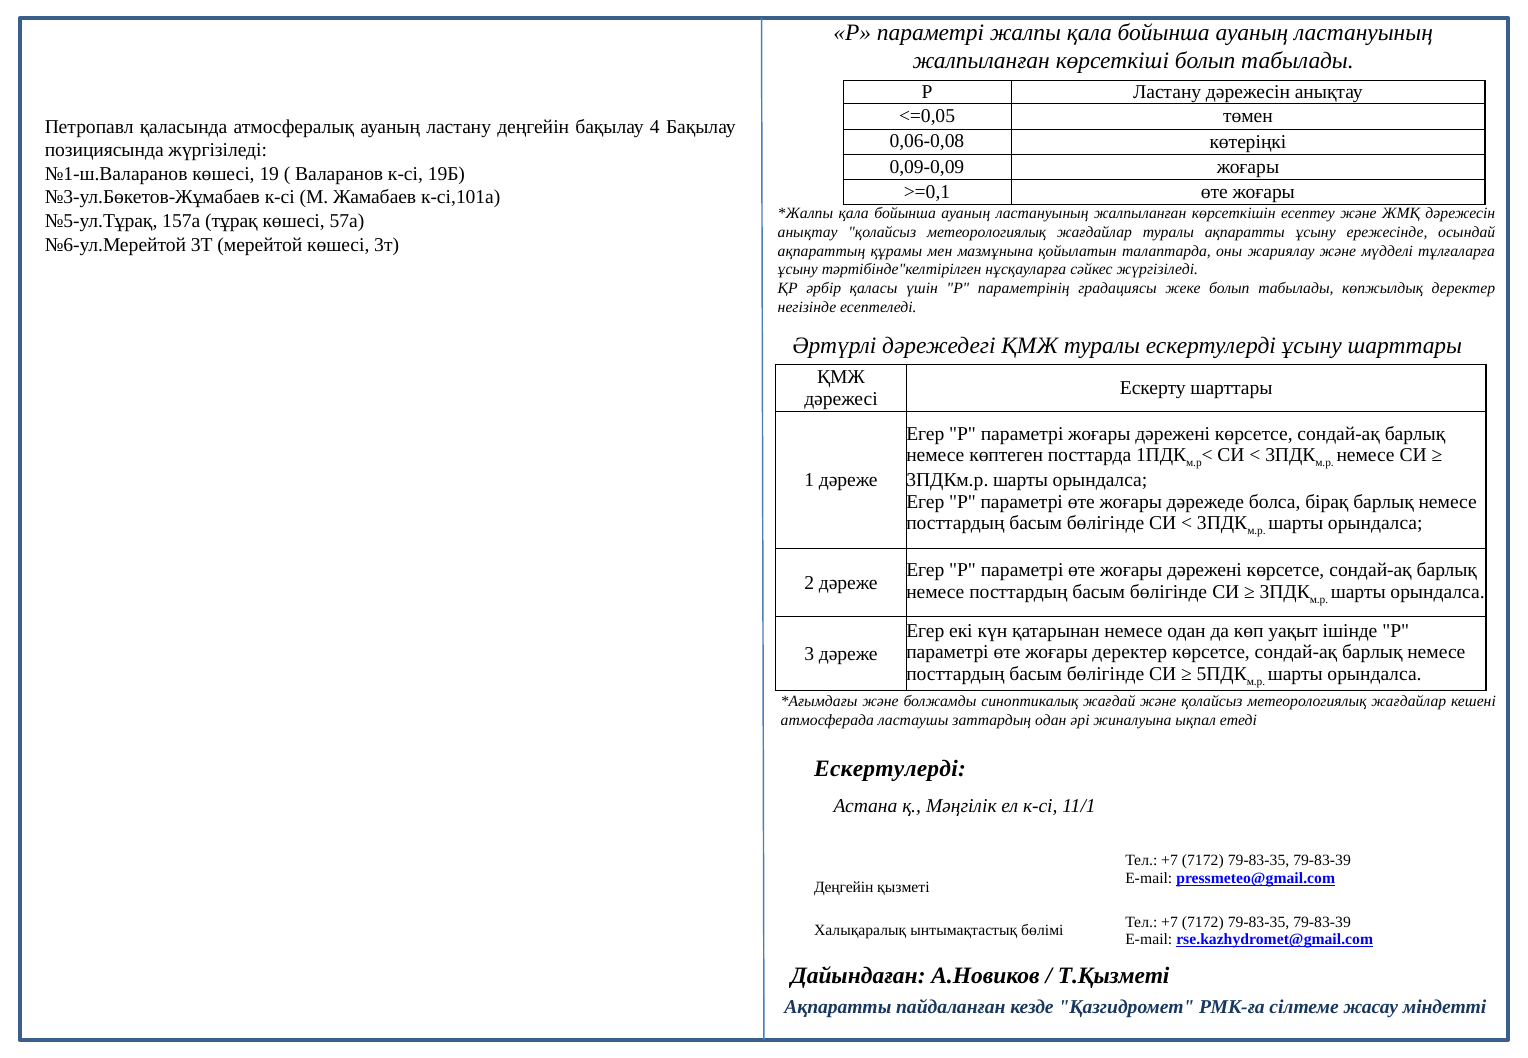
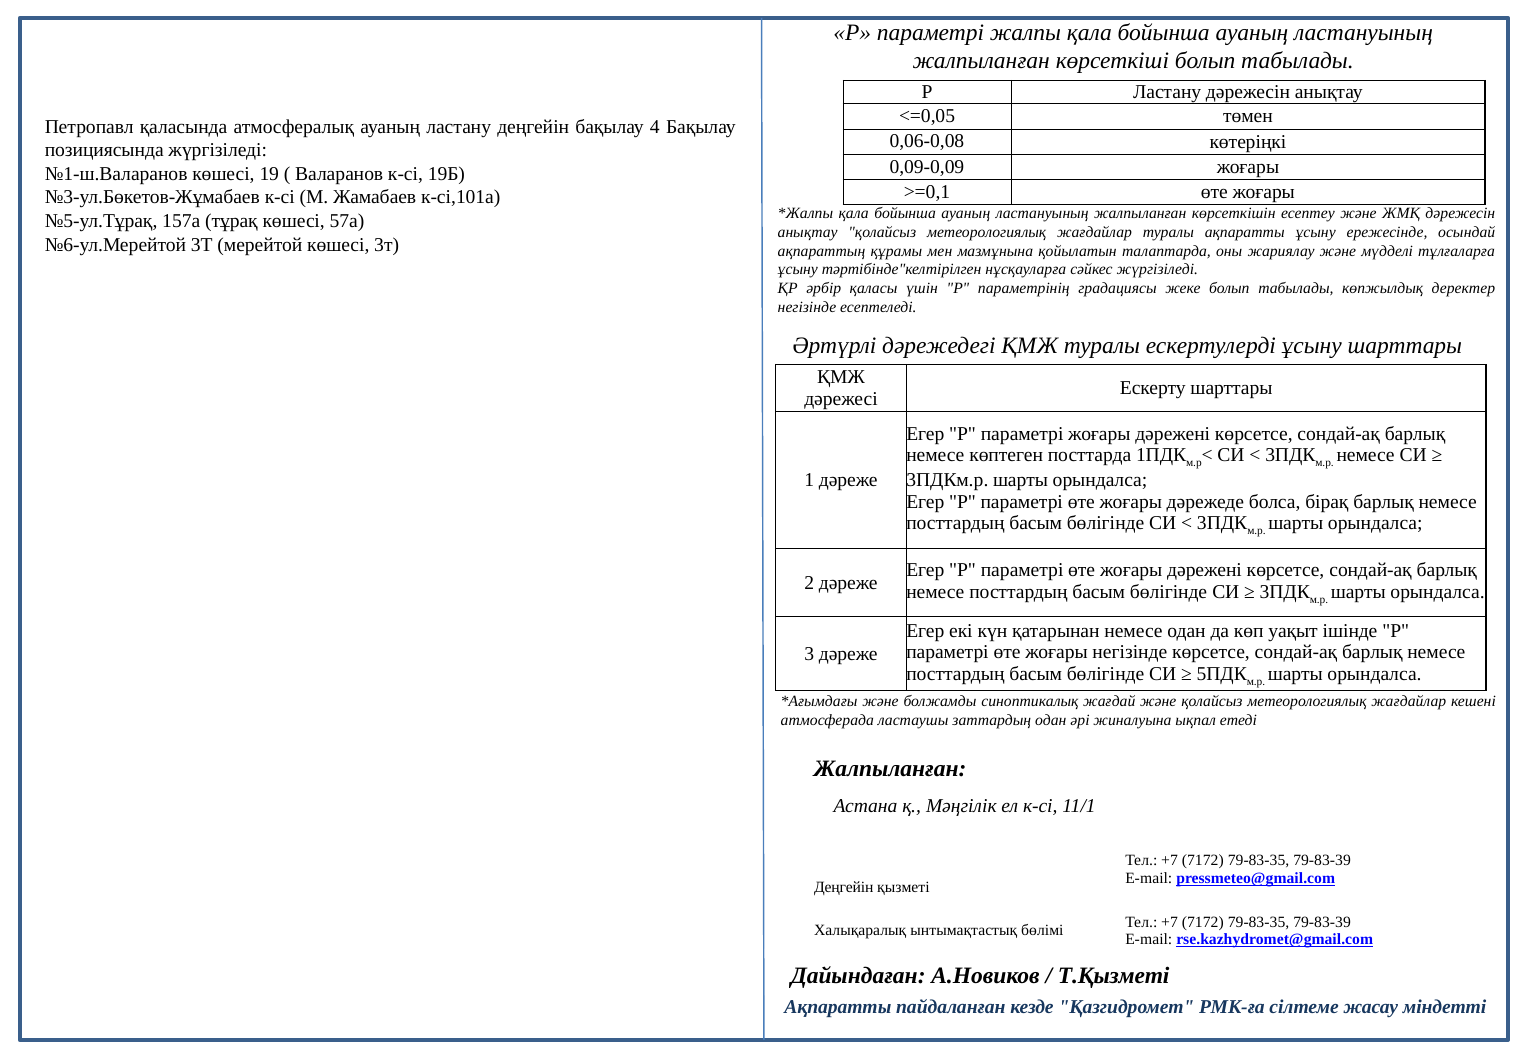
жоғары деректер: деректер -> негізінде
Ескертулерді at (890, 768): Ескертулерді -> Жалпыланған
